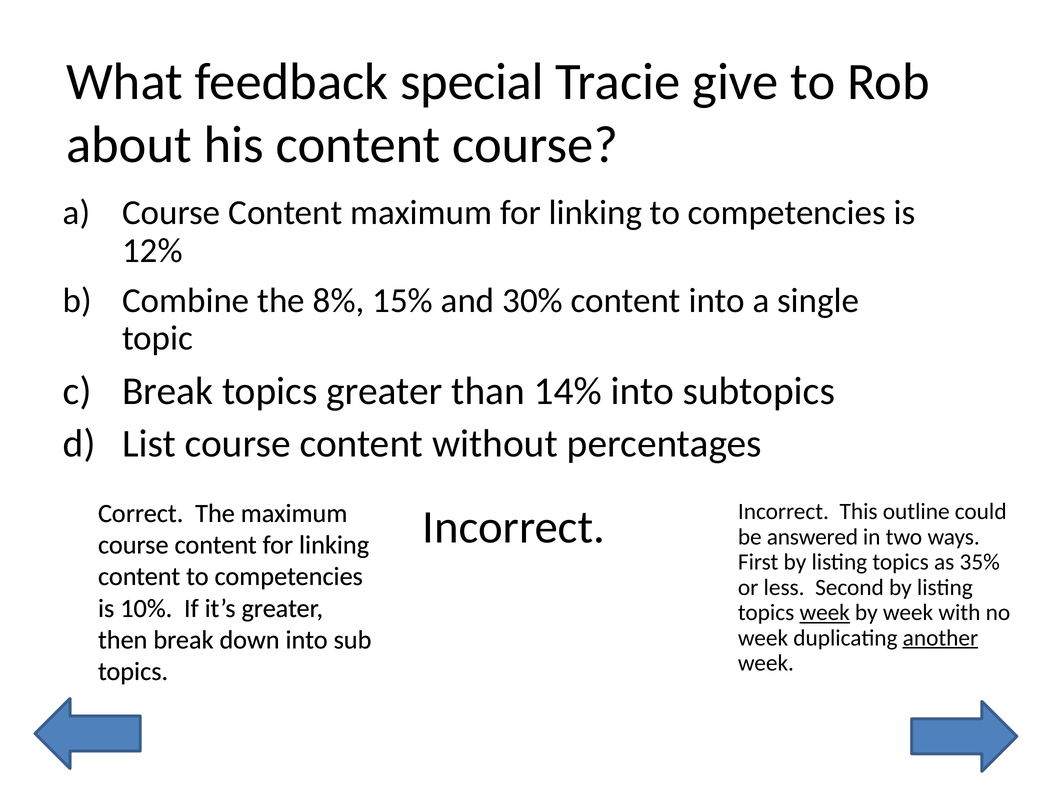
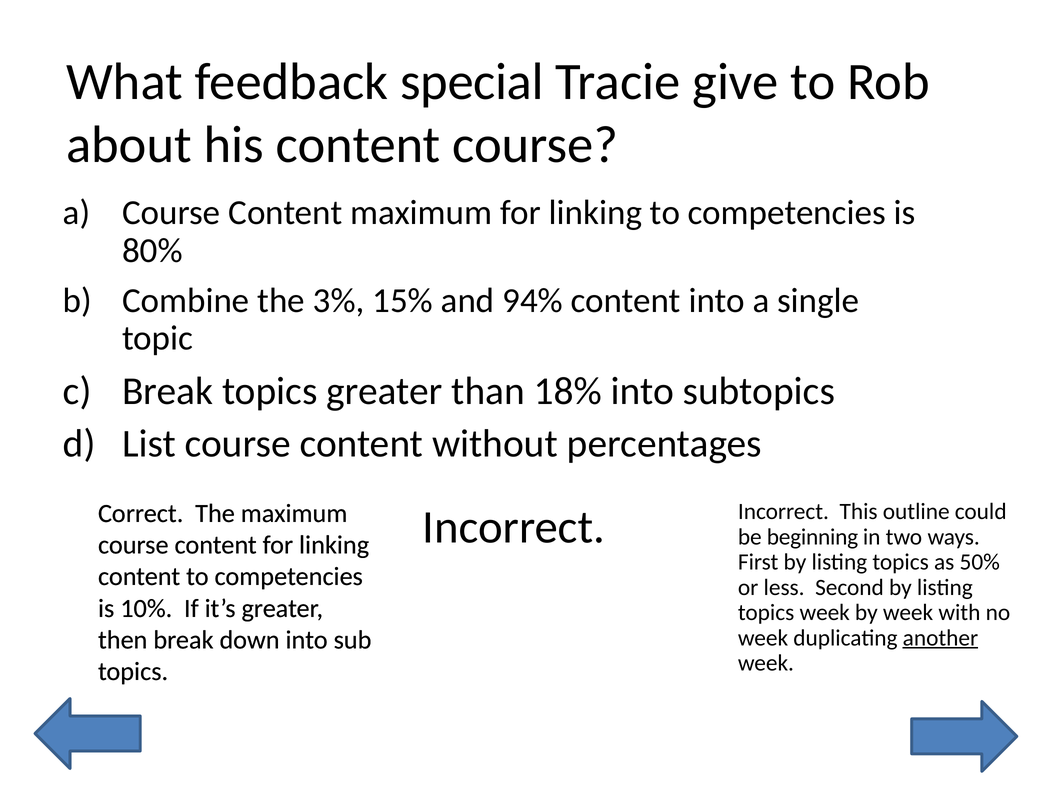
12%: 12% -> 80%
8%: 8% -> 3%
30%: 30% -> 94%
14%: 14% -> 18%
answered: answered -> beginning
35%: 35% -> 50%
week at (825, 613) underline: present -> none
